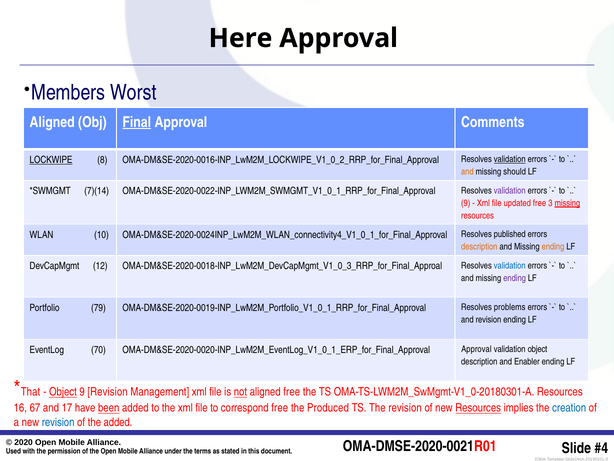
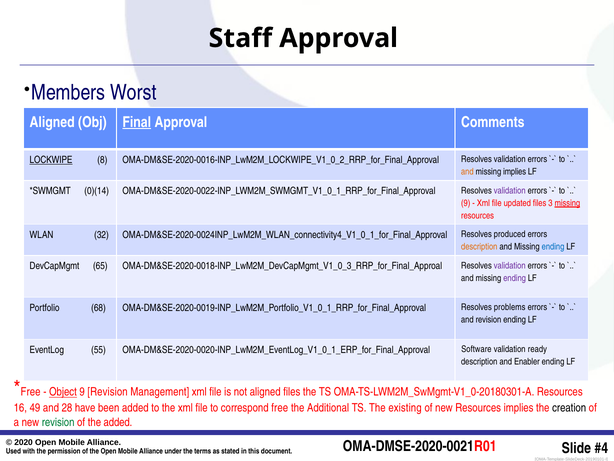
Here: Here -> Staff
validation at (510, 159) underline: present -> none
missing should: should -> implies
7)(14: 7)(14 -> 0)(14
updated free: free -> files
10: 10 -> 32
published: published -> produced
ending at (553, 247) colour: orange -> blue
12: 12 -> 65
validation at (510, 265) colour: blue -> purple
79: 79 -> 68
70: 70 -> 55
Approval at (476, 349): Approval -> Software
validation object: object -> ready
That at (31, 392): That -> Free
not underline: present -> none
aligned free: free -> files
67: 67 -> 49
17: 17 -> 28
been underline: present -> none
Produced: Produced -> Additional
The revision: revision -> existing
Resources at (478, 408) underline: present -> none
creation colour: blue -> black
revision at (58, 422) colour: blue -> green
